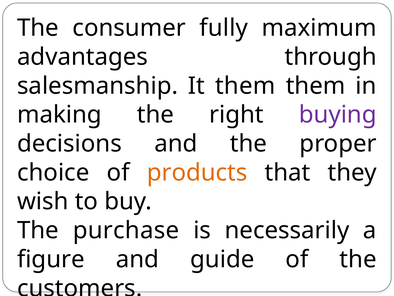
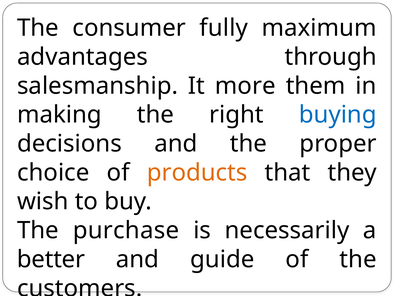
It them: them -> more
buying colour: purple -> blue
figure: figure -> better
